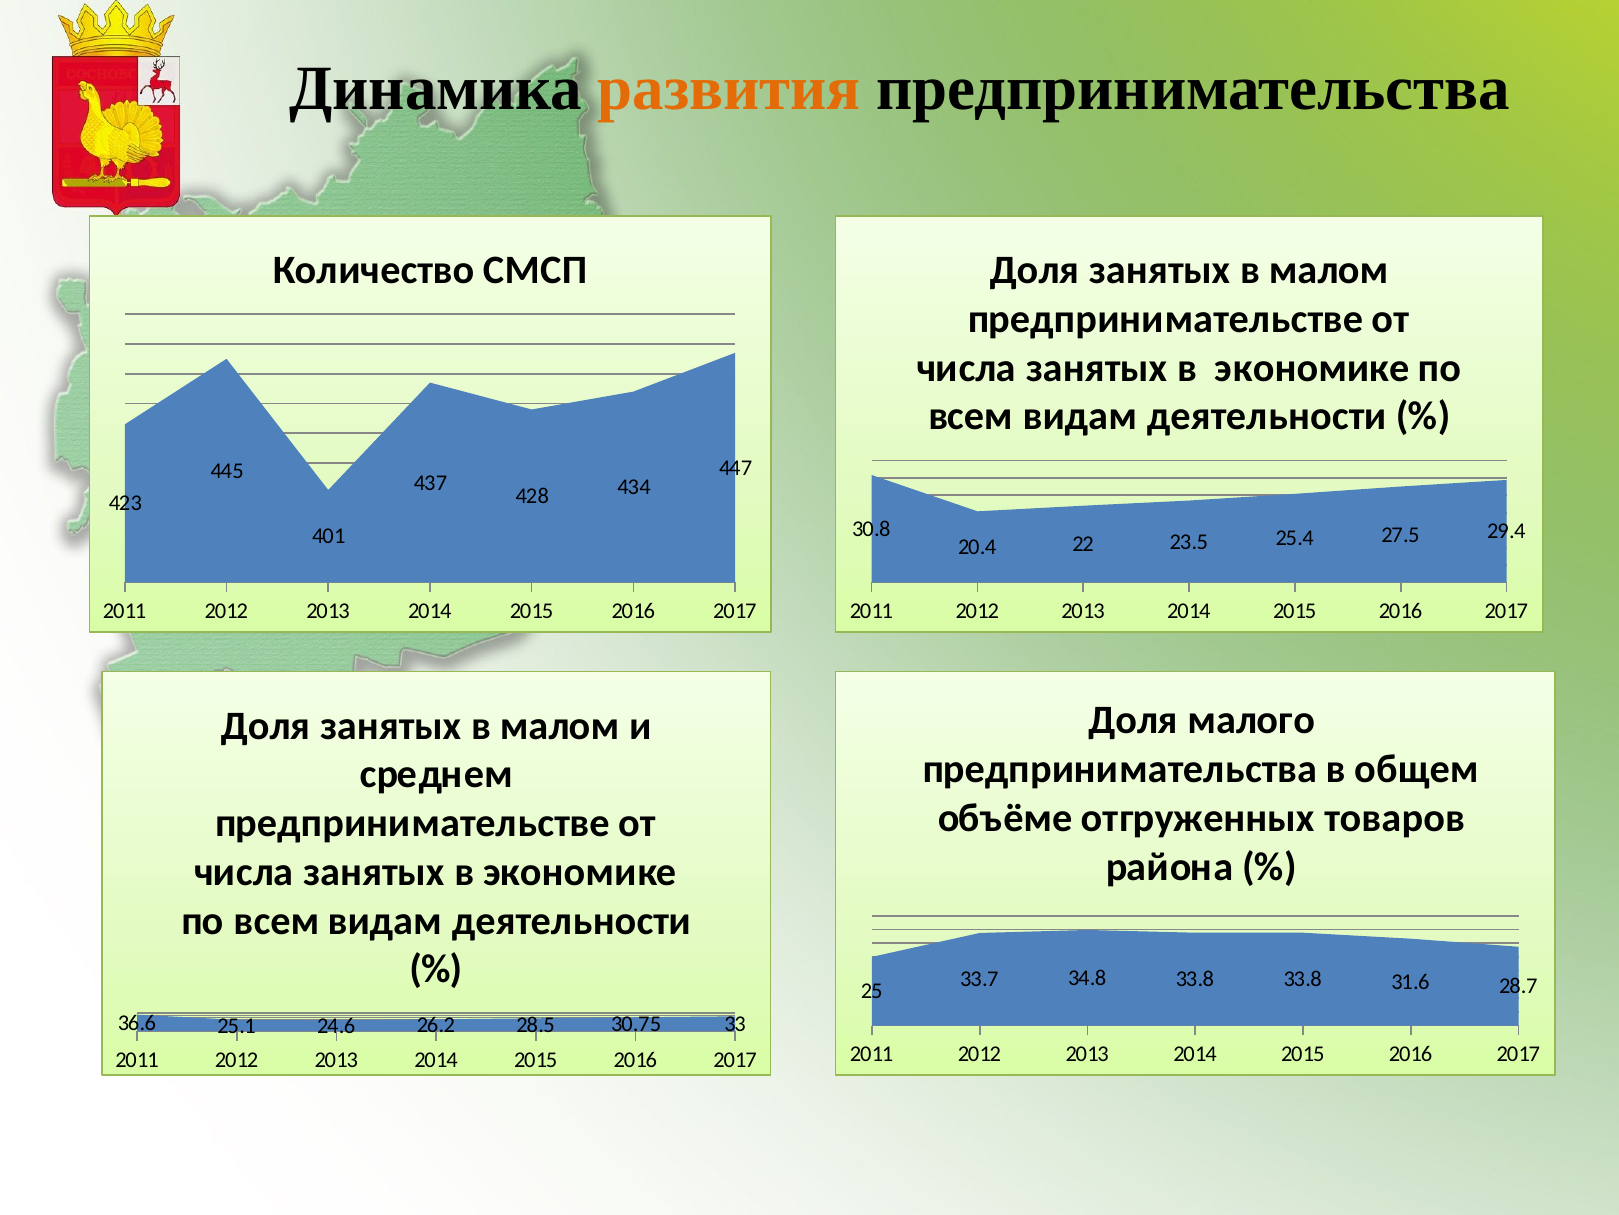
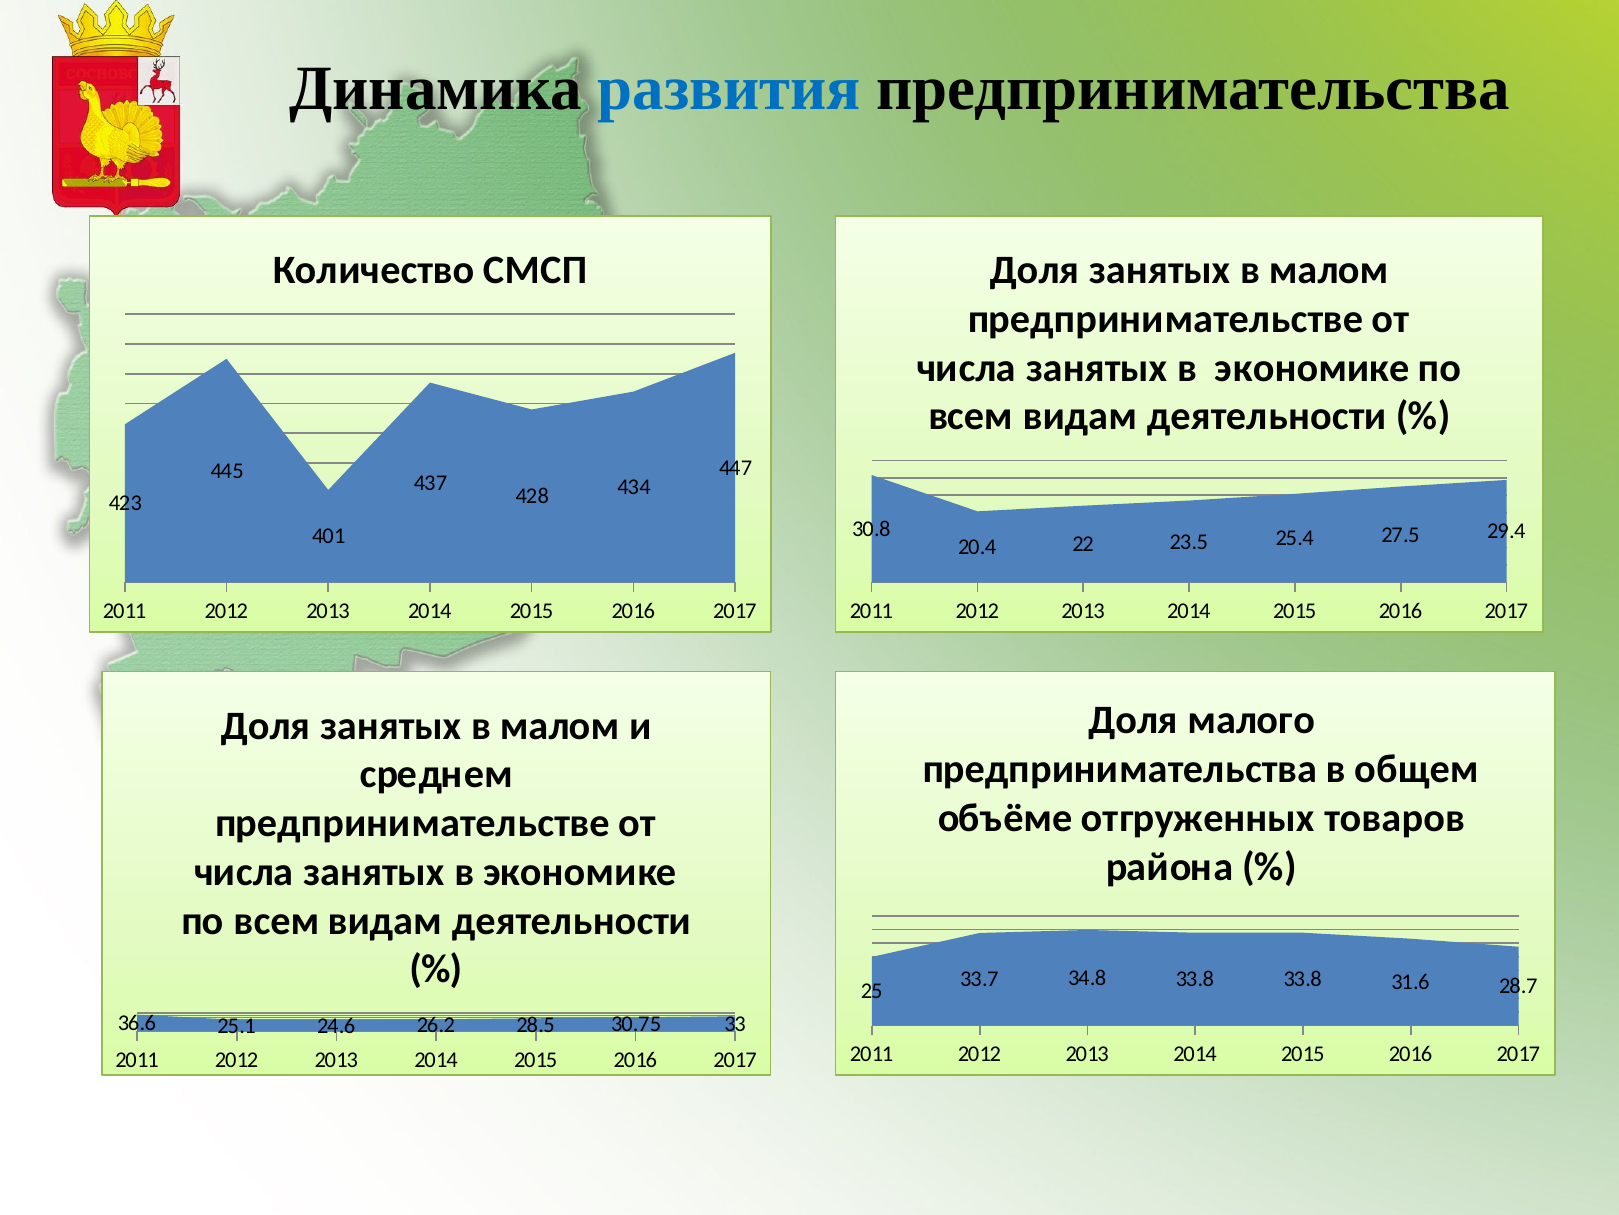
развития colour: orange -> blue
